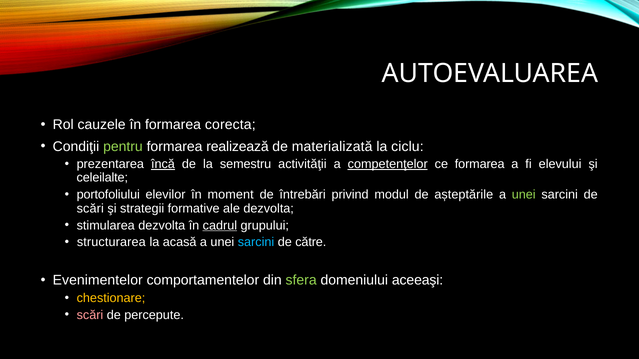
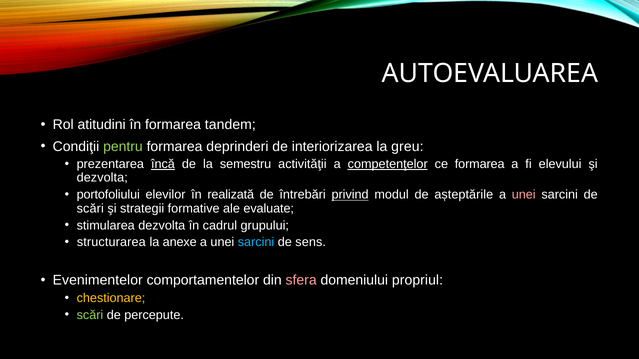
cauzele: cauzele -> atitudini
corecta: corecta -> tandem
realizează: realizează -> deprinderi
materializată: materializată -> interiorizarea
ciclu: ciclu -> greu
celeilalte at (102, 178): celeilalte -> dezvolta
moment: moment -> realizată
privind underline: none -> present
unei at (524, 195) colour: light green -> pink
ale dezvolta: dezvolta -> evaluate
cadrul underline: present -> none
acasă: acasă -> anexe
către: către -> sens
sfera colour: light green -> pink
aceeaşi: aceeaşi -> propriul
scări at (90, 315) colour: pink -> light green
